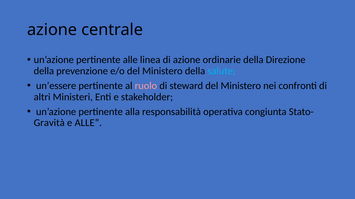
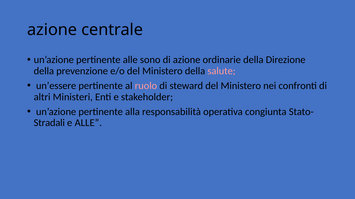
linea: linea -> sono
salute colour: light blue -> pink
Gravità: Gravità -> Stradali
